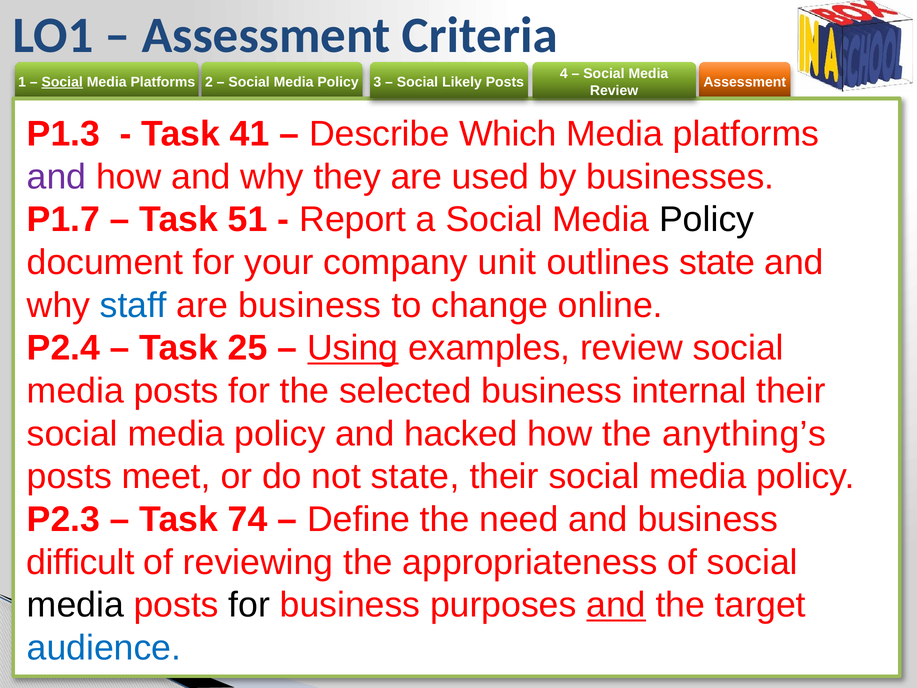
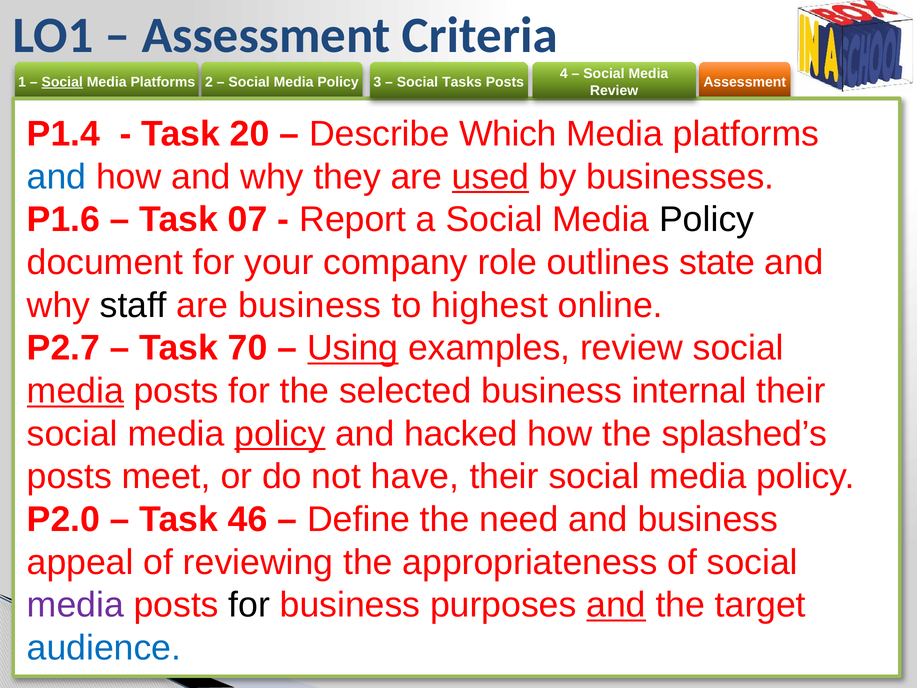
Likely: Likely -> Tasks
P1.3: P1.3 -> P1.4
41: 41 -> 20
and at (57, 177) colour: purple -> blue
used underline: none -> present
P1.7: P1.7 -> P1.6
51: 51 -> 07
unit: unit -> role
staff colour: blue -> black
change: change -> highest
P2.4: P2.4 -> P2.7
25: 25 -> 70
media at (75, 391) underline: none -> present
policy at (280, 434) underline: none -> present
anything’s: anything’s -> splashed’s
not state: state -> have
P2.3: P2.3 -> P2.0
74: 74 -> 46
difficult: difficult -> appeal
media at (75, 605) colour: black -> purple
